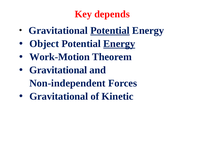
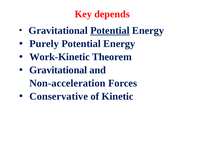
Object: Object -> Purely
Energy at (119, 44) underline: present -> none
Work-Motion: Work-Motion -> Work-Kinetic
Non-independent: Non-independent -> Non-acceleration
Gravitational at (59, 96): Gravitational -> Conservative
